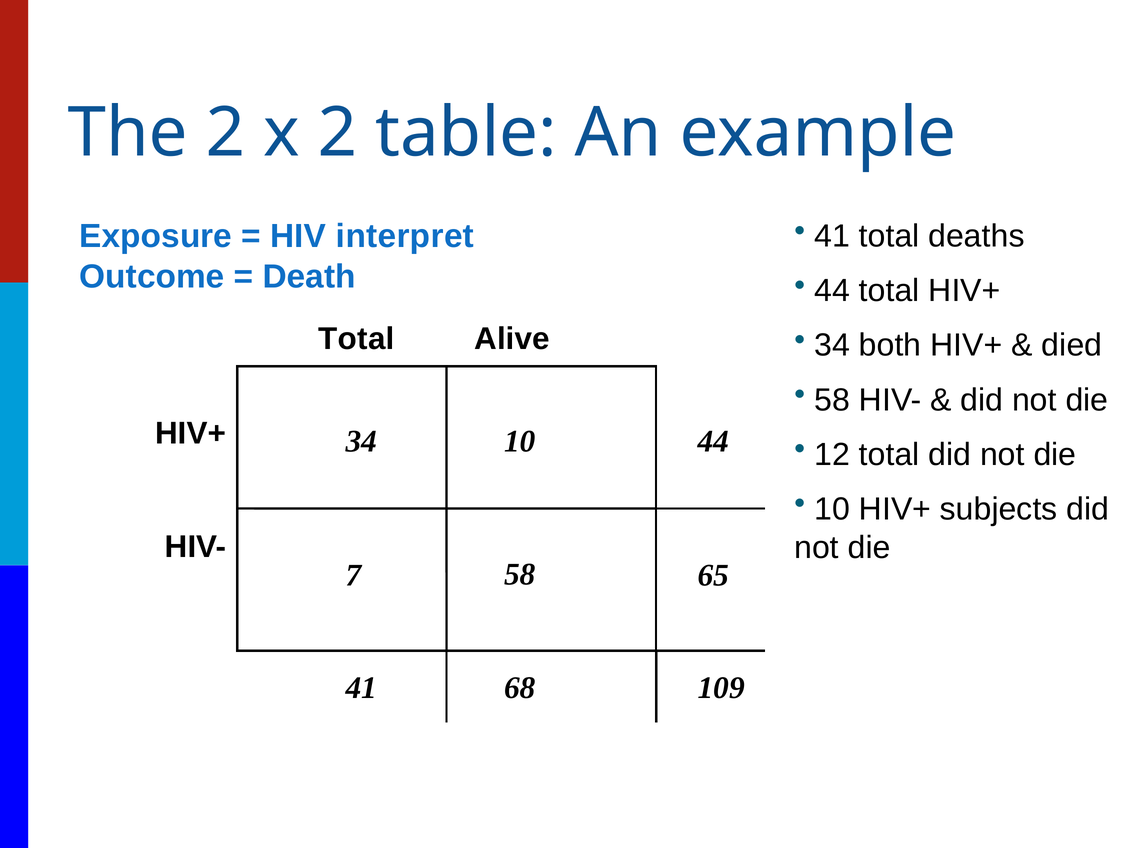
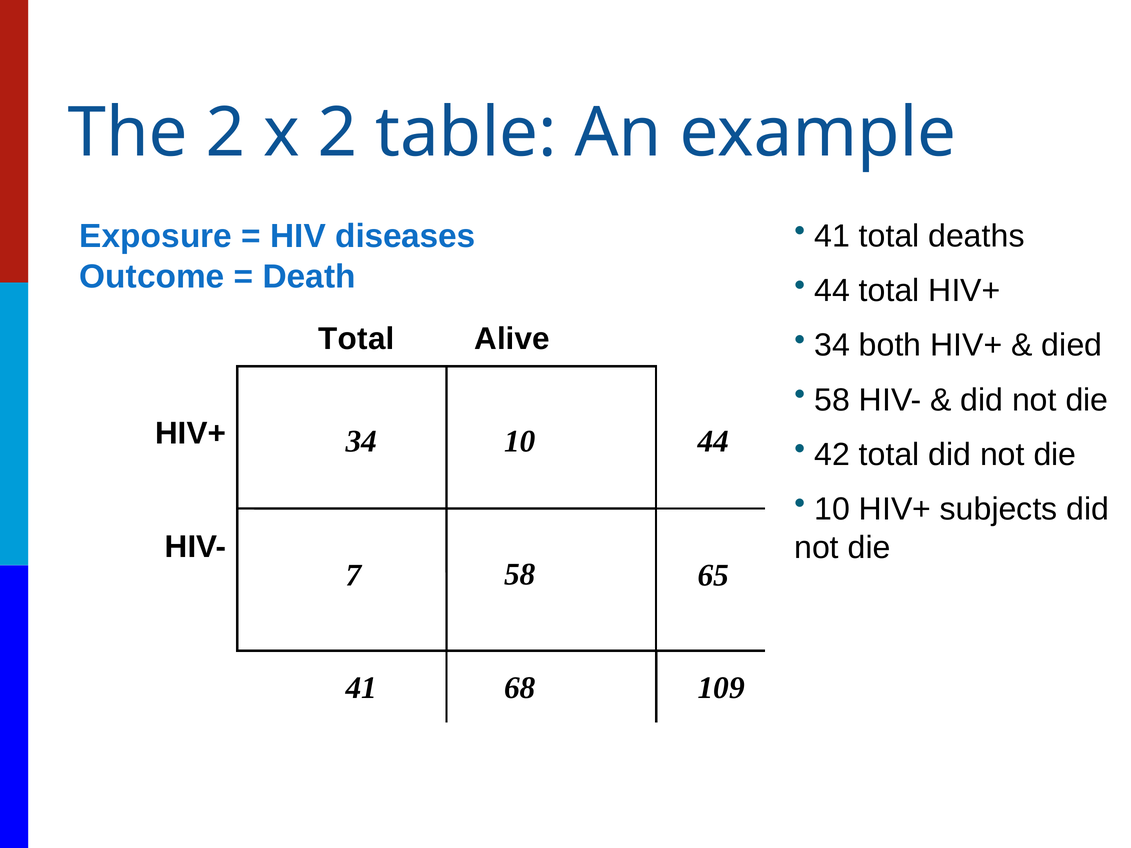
interpret: interpret -> diseases
12: 12 -> 42
